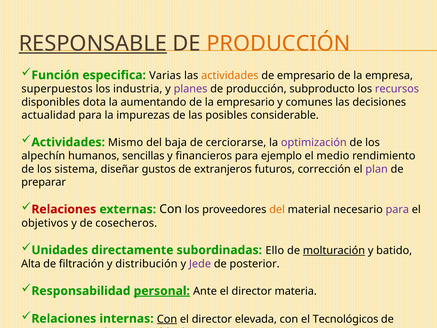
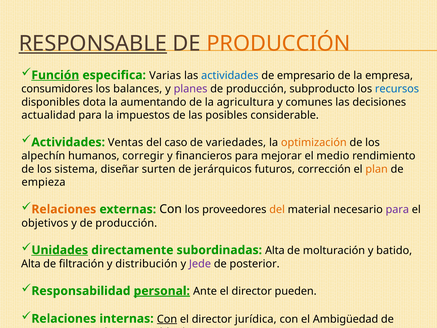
Función underline: none -> present
actividades at (230, 76) colour: orange -> blue
superpuestos: superpuestos -> consumidores
industria: industria -> balances
recursos colour: purple -> blue
la empresario: empresario -> agricultura
impurezas: impurezas -> impuestos
Mismo: Mismo -> Ventas
baja: baja -> caso
cerciorarse: cerciorarse -> variedades
optimización colour: purple -> orange
sencillas: sencillas -> corregir
ejemplo: ejemplo -> mejorar
gustos: gustos -> surten
extranjeros: extranjeros -> jerárquicos
plan colour: purple -> orange
preparar: preparar -> empieza
Relaciones at (64, 209) colour: red -> orange
y de cosecheros: cosecheros -> producción
Unidades underline: none -> present
subordinadas Ello: Ello -> Alta
molturación underline: present -> none
materia: materia -> pueden
elevada: elevada -> jurídica
Tecnológicos: Tecnológicos -> Ambigüedad
